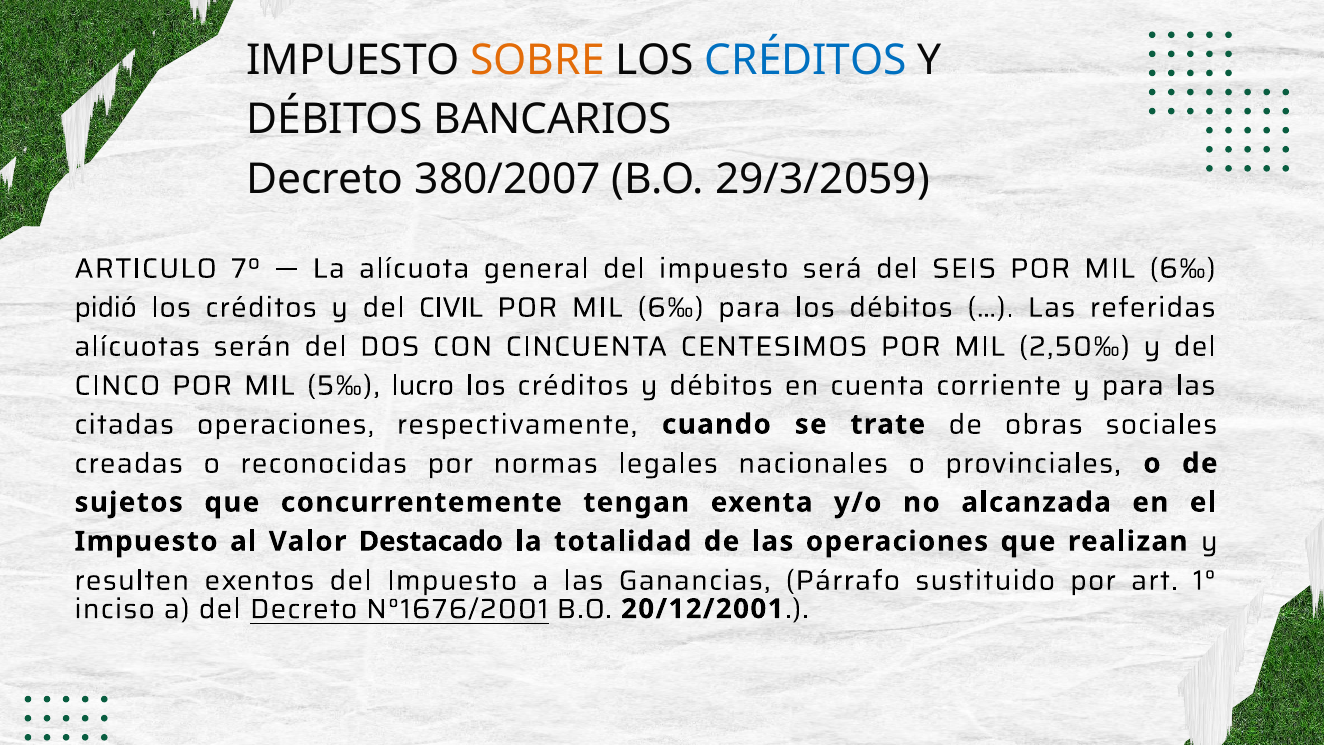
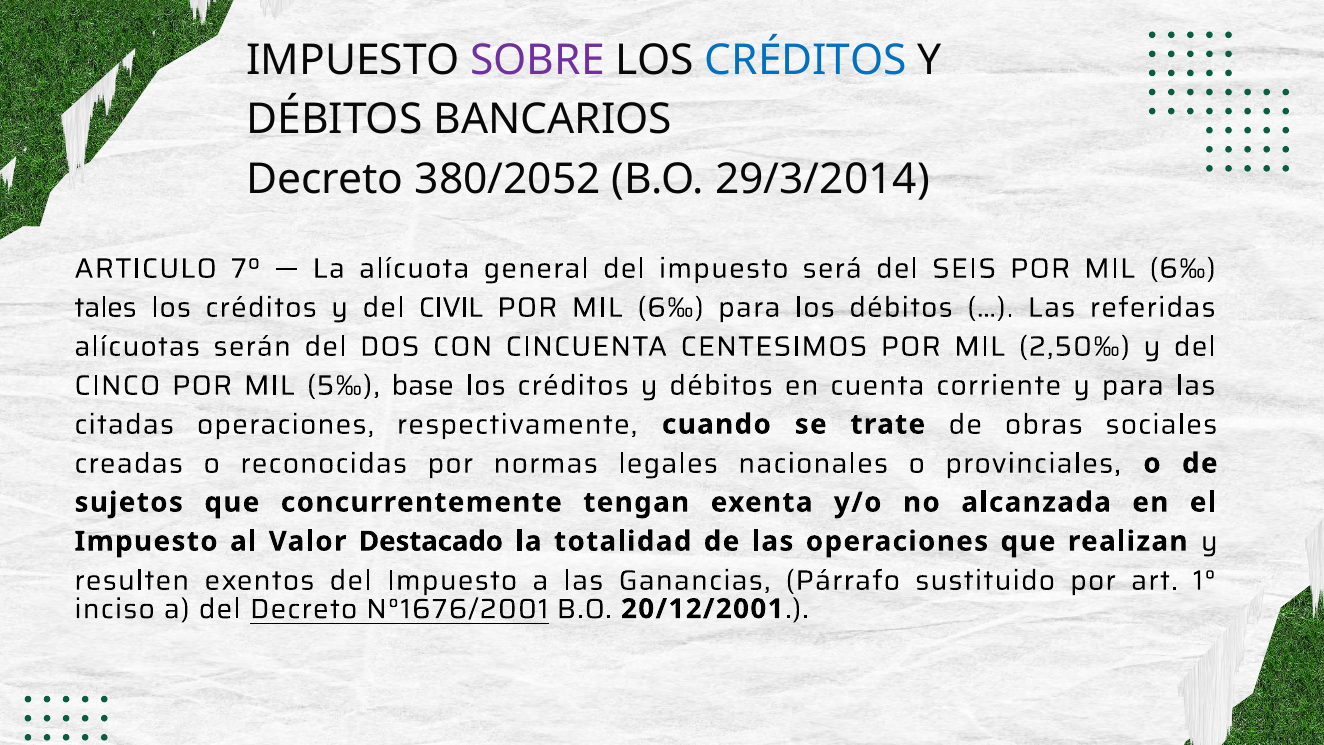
SOBRE colour: orange -> purple
380/2007: 380/2007 -> 380/2052
29/3/2059: 29/3/2059 -> 29/3/2014
pidió: pidió -> tales
lucro: lucro -> base
